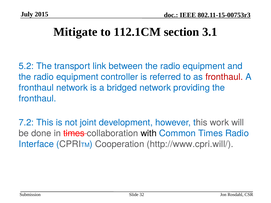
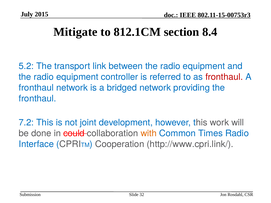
112.1CM: 112.1CM -> 812.1CM
3.1: 3.1 -> 8.4
in times: times -> could
with colour: black -> orange
http://www.cpri.will/: http://www.cpri.will/ -> http://www.cpri.link/
